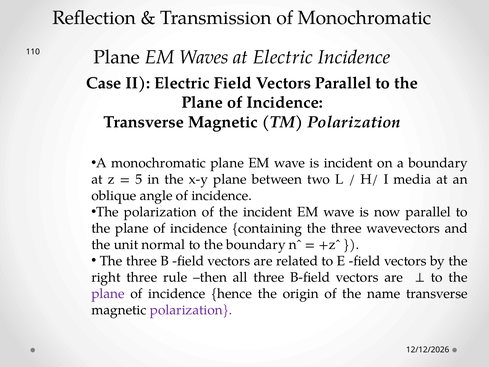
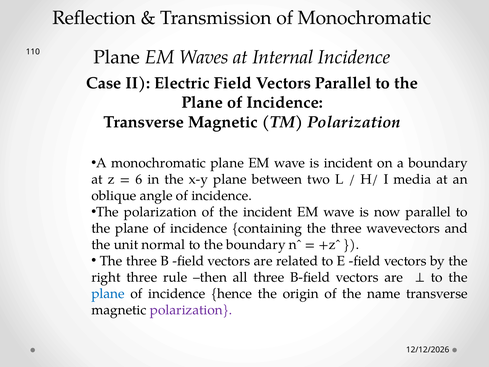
at Electric: Electric -> Internal
5: 5 -> 6
plane at (108, 293) colour: purple -> blue
